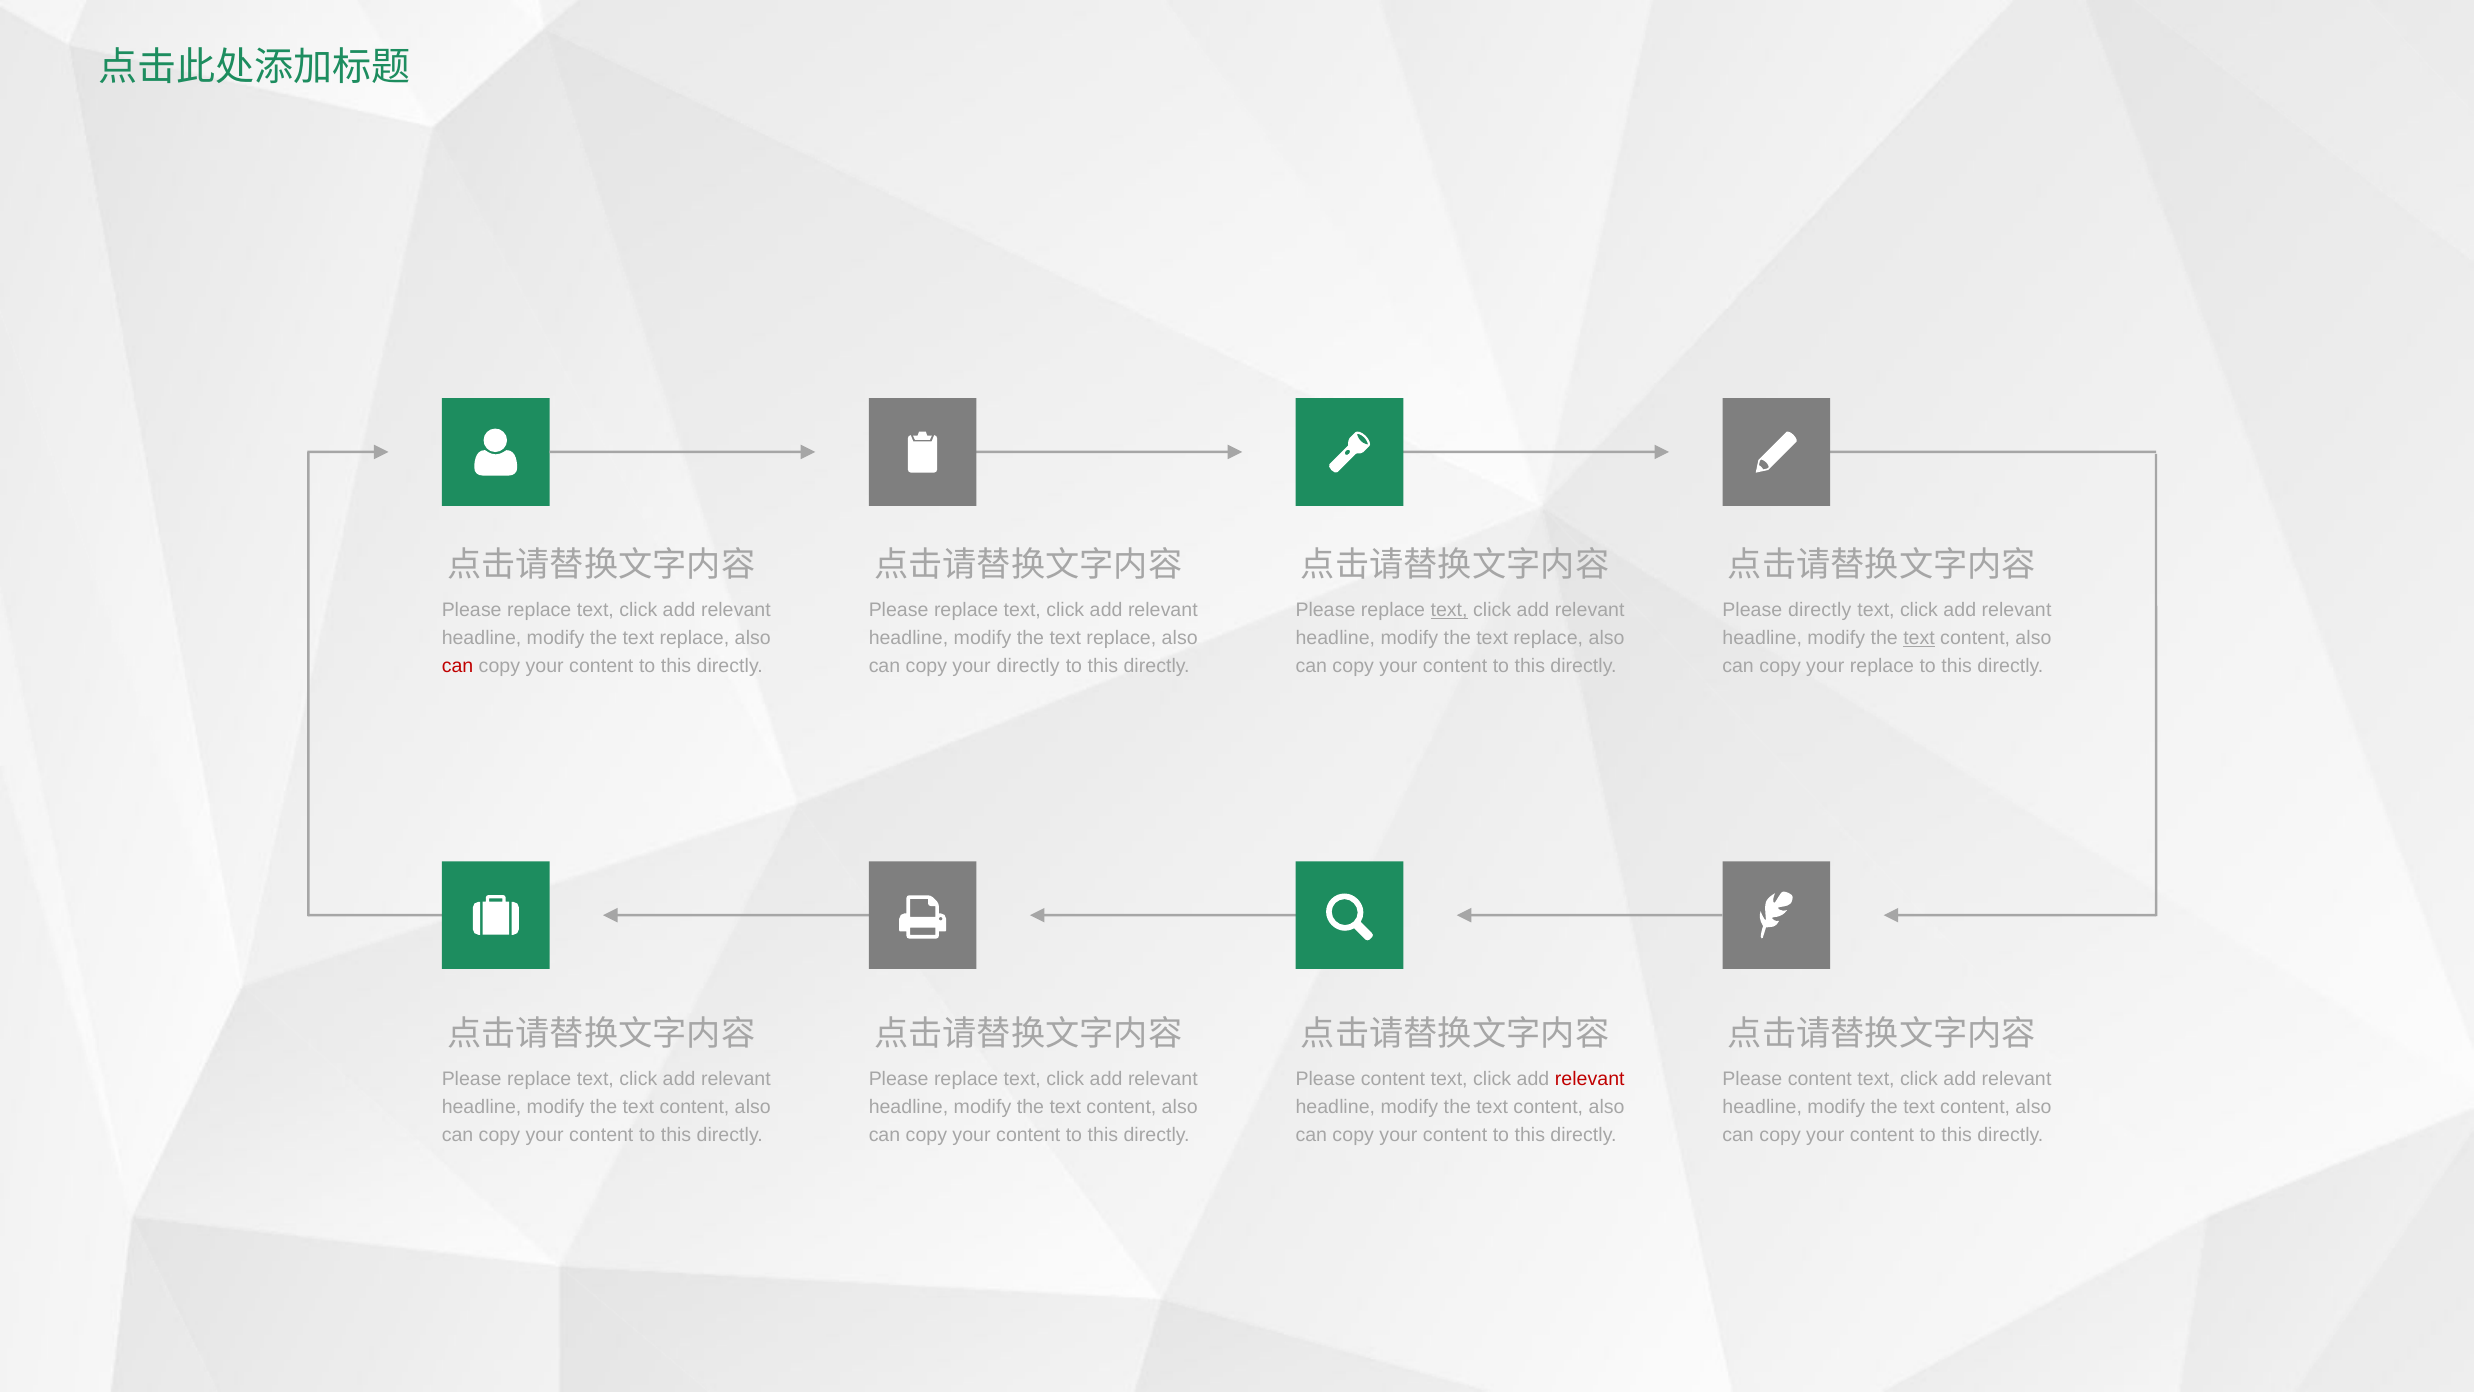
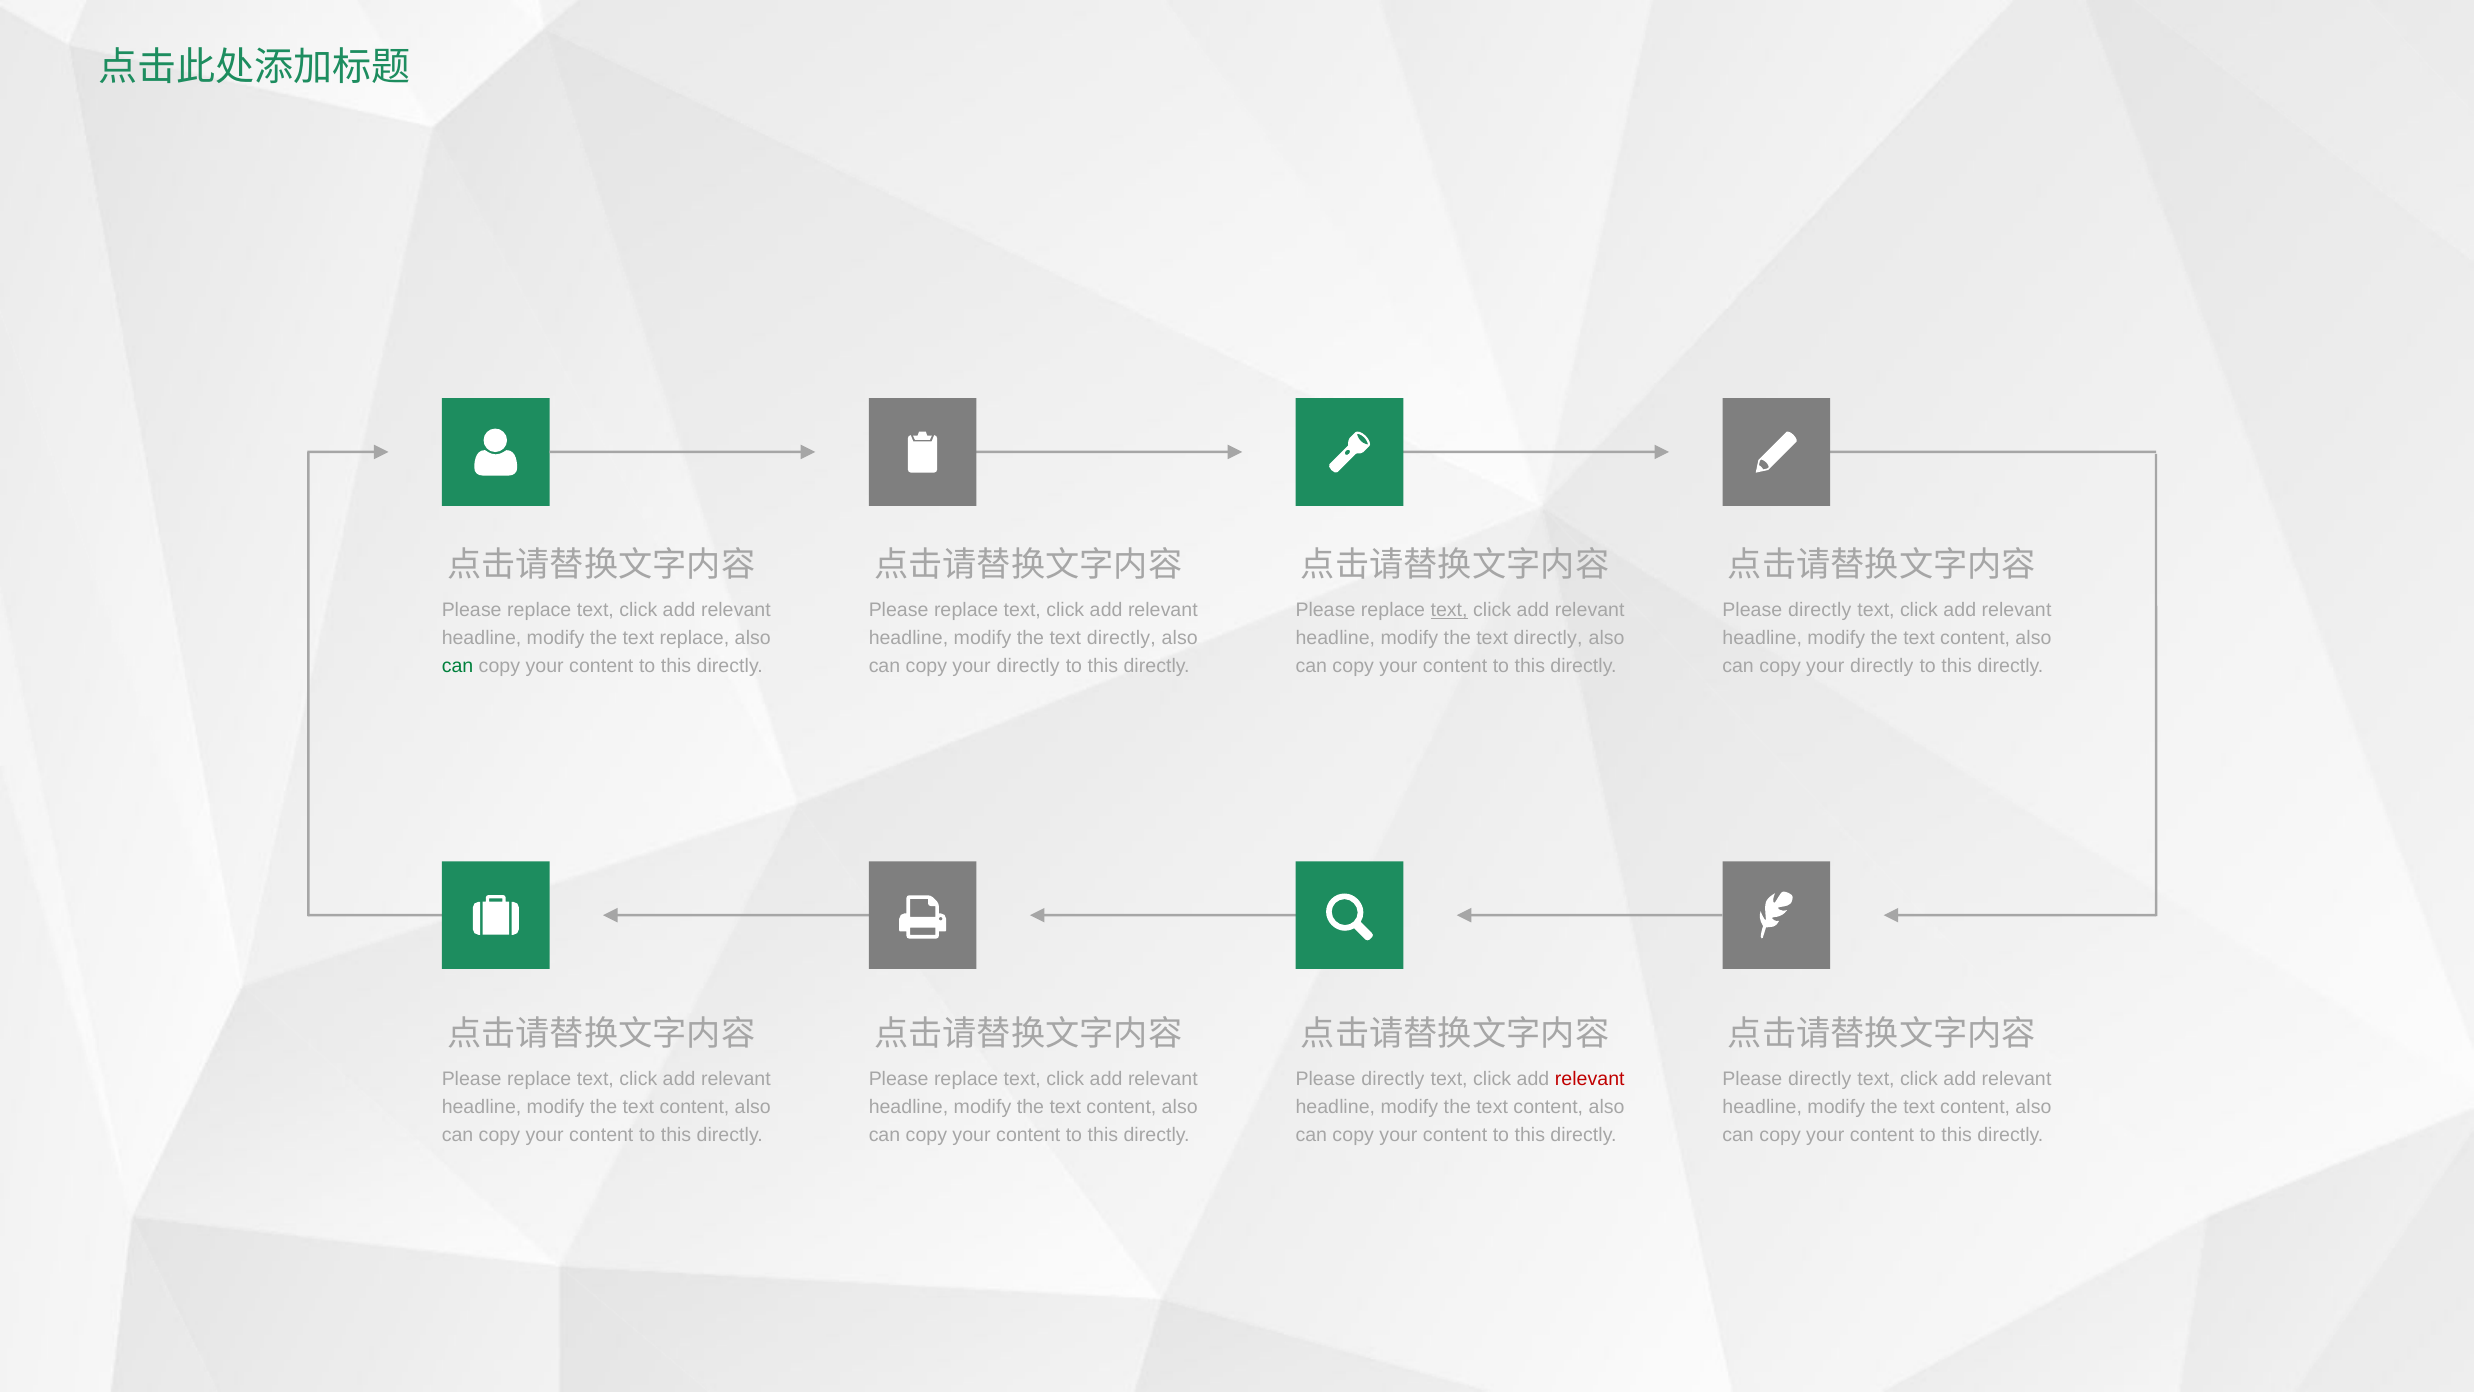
replace at (1121, 638): replace -> directly
replace at (1548, 638): replace -> directly
text at (1919, 638) underline: present -> none
can at (458, 666) colour: red -> green
replace at (1882, 666): replace -> directly
content at (1393, 1079): content -> directly
content at (1820, 1079): content -> directly
